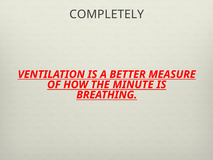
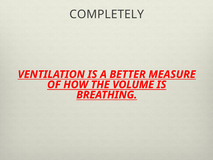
MINUTE: MINUTE -> VOLUME
